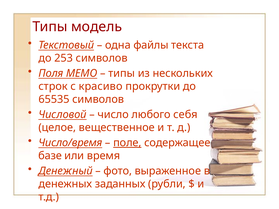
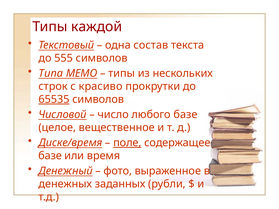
модель: модель -> каждой
файлы: файлы -> состав
253: 253 -> 555
Поля: Поля -> Типа
65535 underline: none -> present
любого себя: себя -> базе
Число/время: Число/время -> Диске/время
